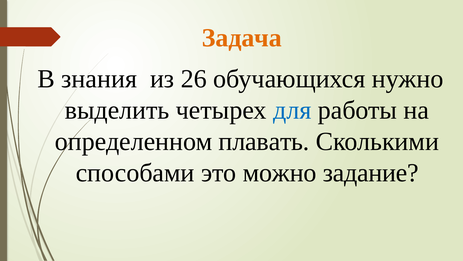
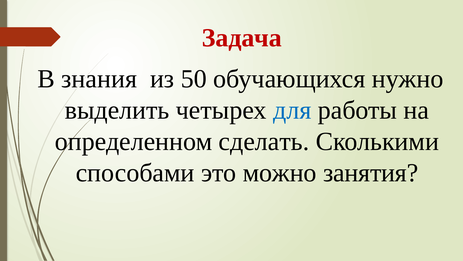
Задача colour: orange -> red
26: 26 -> 50
плавать: плавать -> сделать
задание: задание -> занятия
